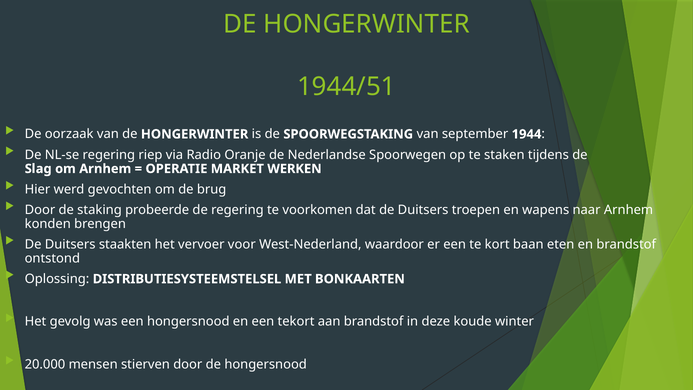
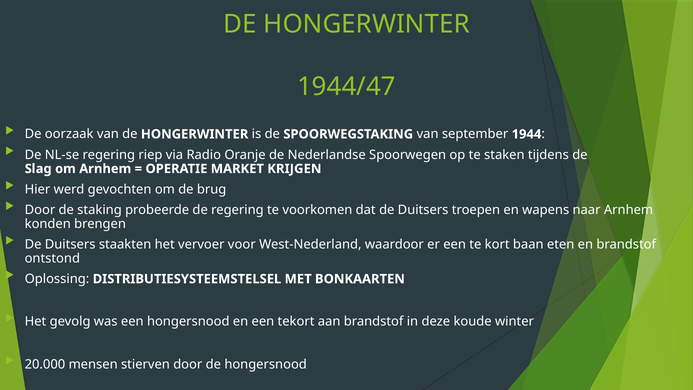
1944/51: 1944/51 -> 1944/47
WERKEN: WERKEN -> KRIJGEN
